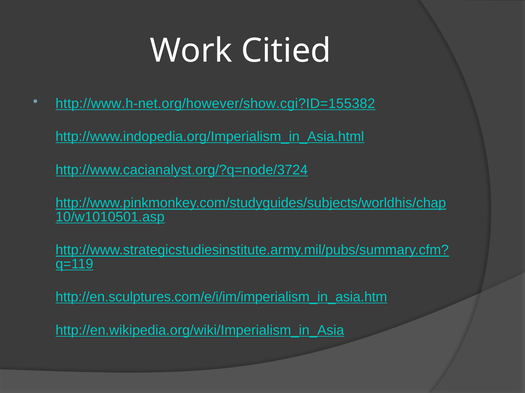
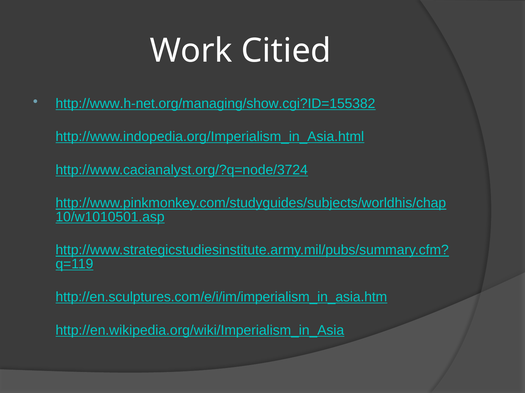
http://www.h-net.org/however/show.cgi?ID=155382: http://www.h-net.org/however/show.cgi?ID=155382 -> http://www.h-net.org/managing/show.cgi?ID=155382
